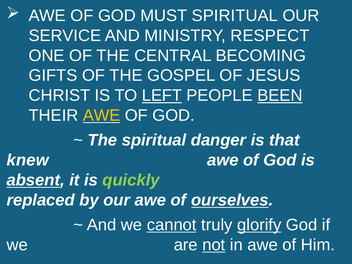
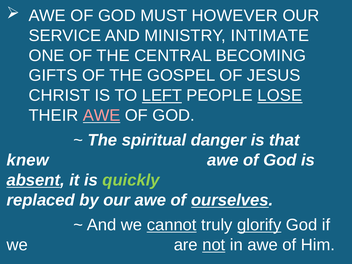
MUST SPIRITUAL: SPIRITUAL -> HOWEVER
RESPECT: RESPECT -> INTIMATE
BEEN: BEEN -> LOSE
AWE at (102, 115) colour: yellow -> pink
